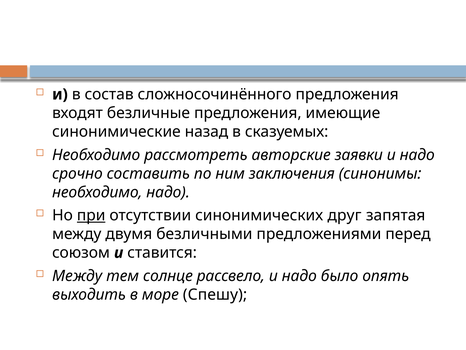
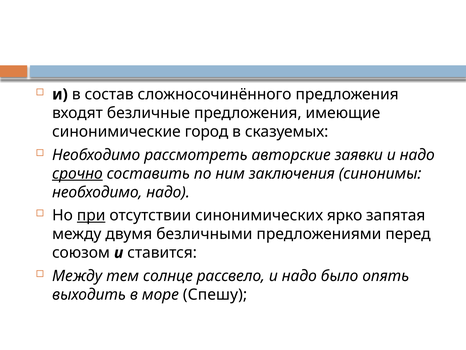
назад: назад -> город
срочно underline: none -> present
друг: друг -> ярко
